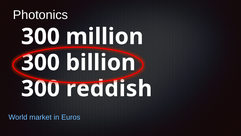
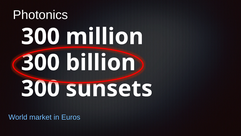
reddish: reddish -> sunsets
